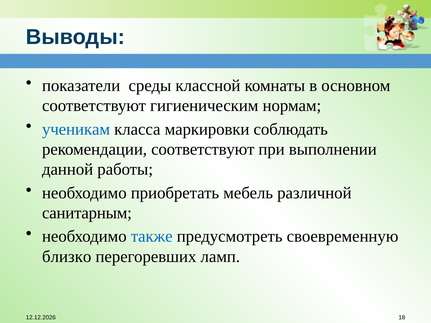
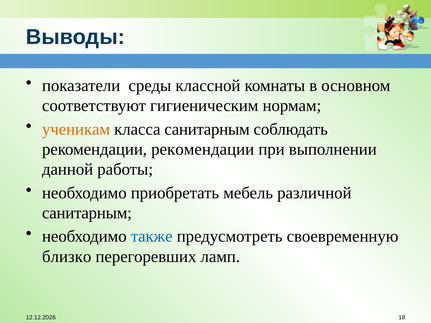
ученикам colour: blue -> orange
класса маркировки: маркировки -> санитарным
рекомендации соответствуют: соответствуют -> рекомендации
